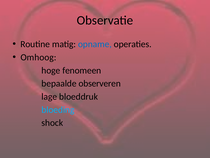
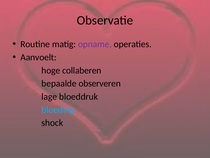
opname colour: blue -> purple
Omhoog: Omhoog -> Aanvoelt
fenomeen: fenomeen -> collaberen
